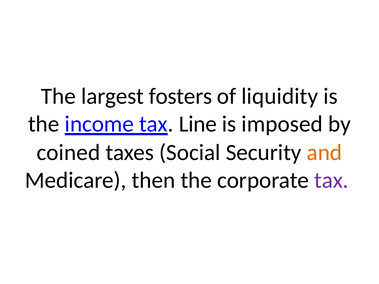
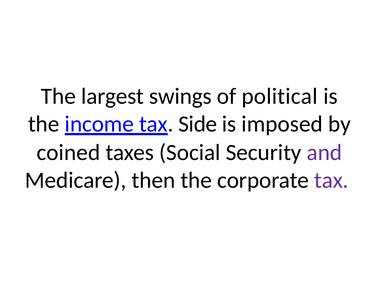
fosters: fosters -> swings
liquidity: liquidity -> political
Line: Line -> Side
and colour: orange -> purple
